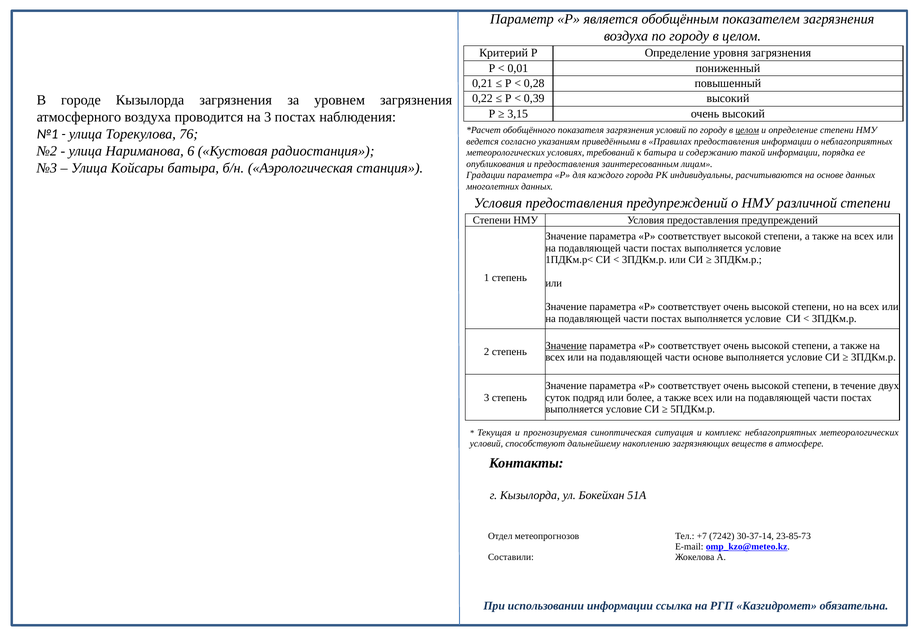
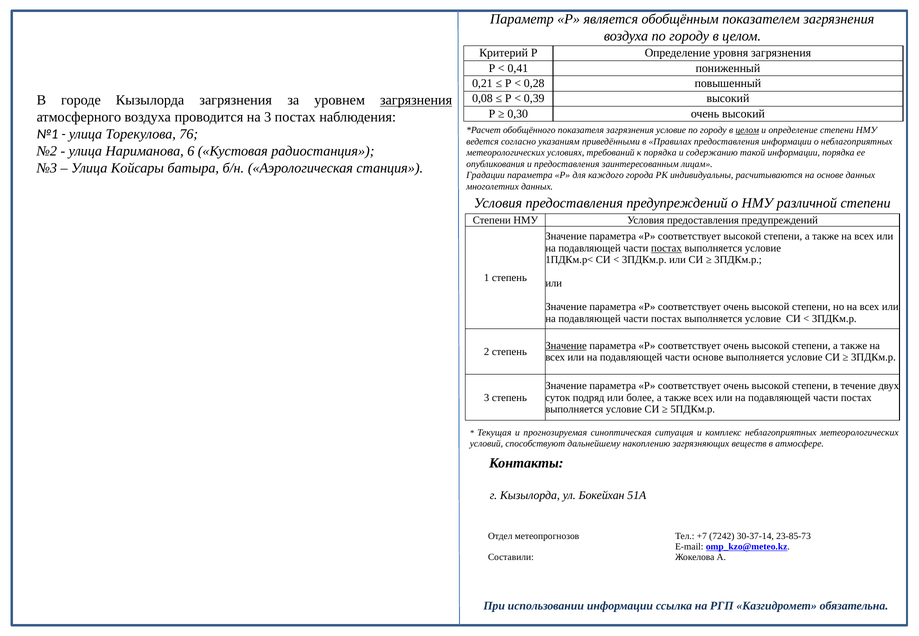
0,01: 0,01 -> 0,41
0,22: 0,22 -> 0,08
загрязнения at (416, 100) underline: none -> present
3,15: 3,15 -> 0,30
загрязнения условий: условий -> условие
к батыра: батыра -> порядка
постах at (666, 248) underline: none -> present
